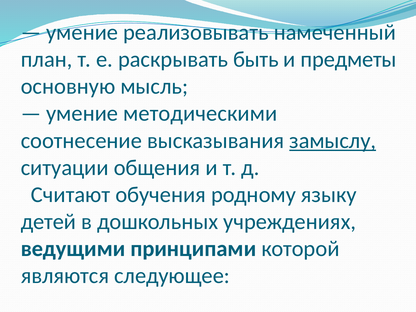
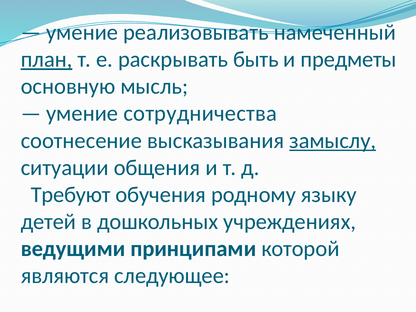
план underline: none -> present
методическими: методическими -> сотрудничества
Считают: Считают -> Требуют
